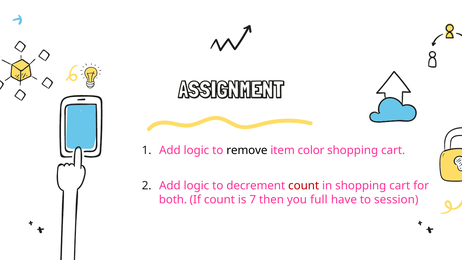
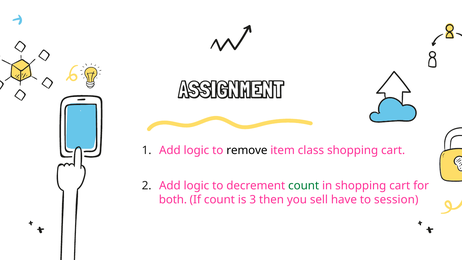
color: color -> class
count at (304, 186) colour: red -> green
7: 7 -> 3
full: full -> sell
